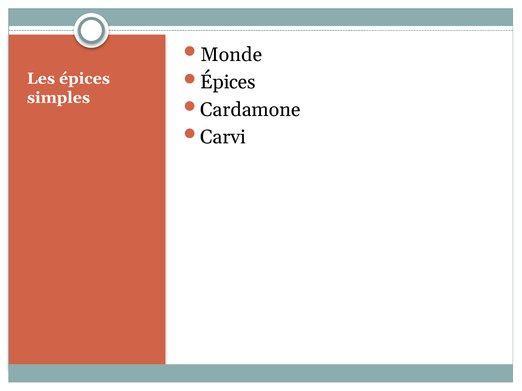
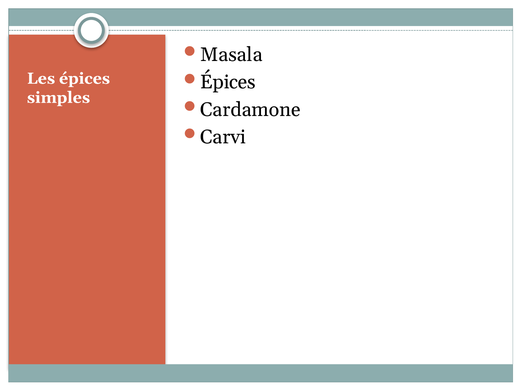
Monde: Monde -> Masala
